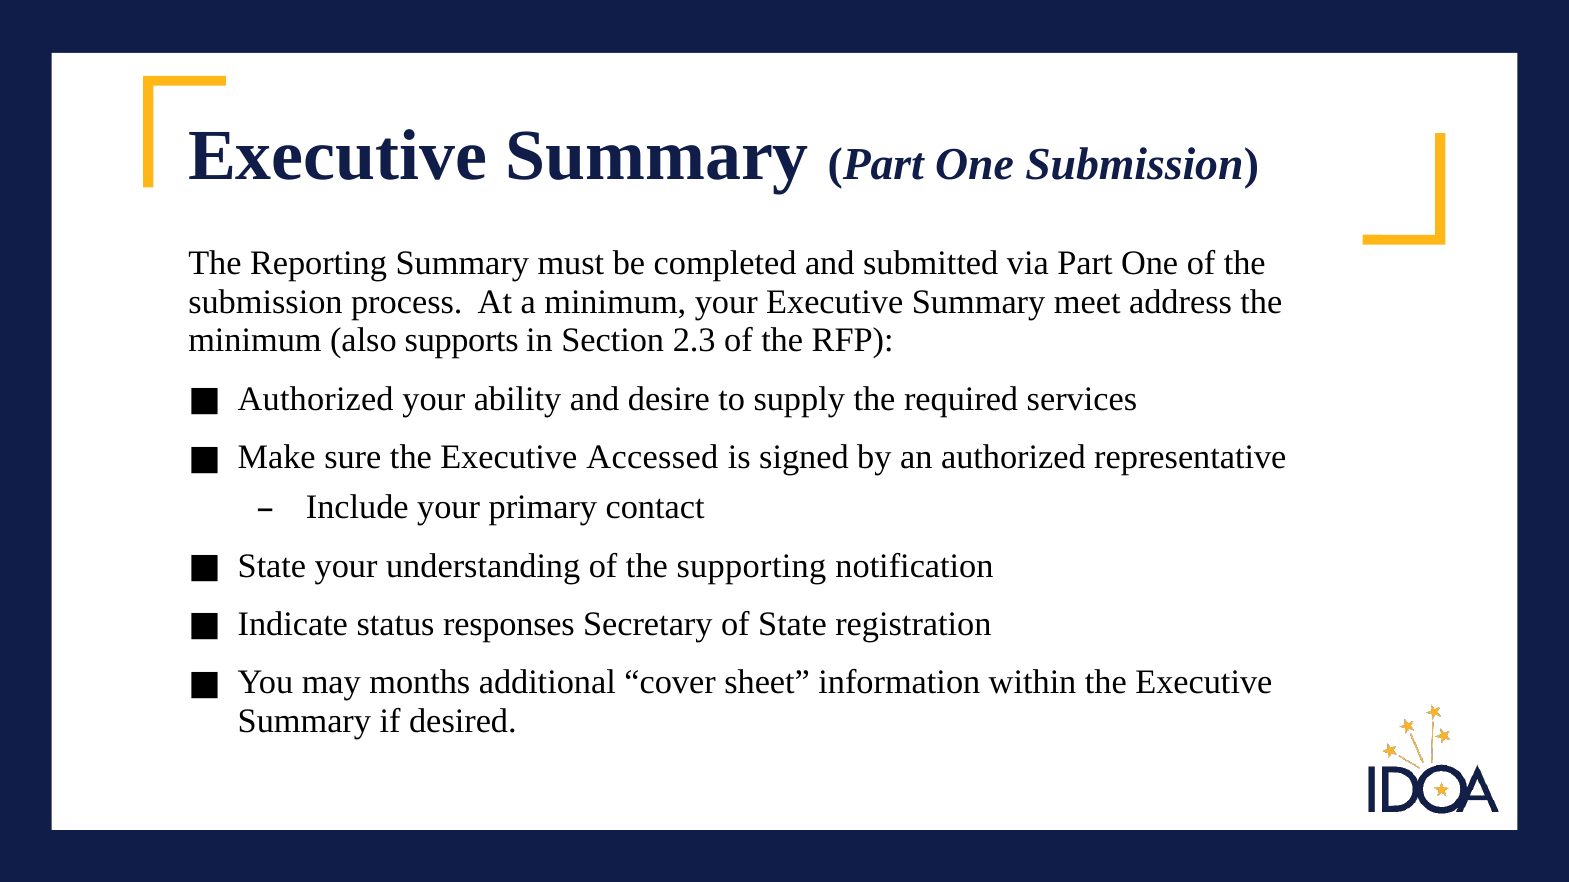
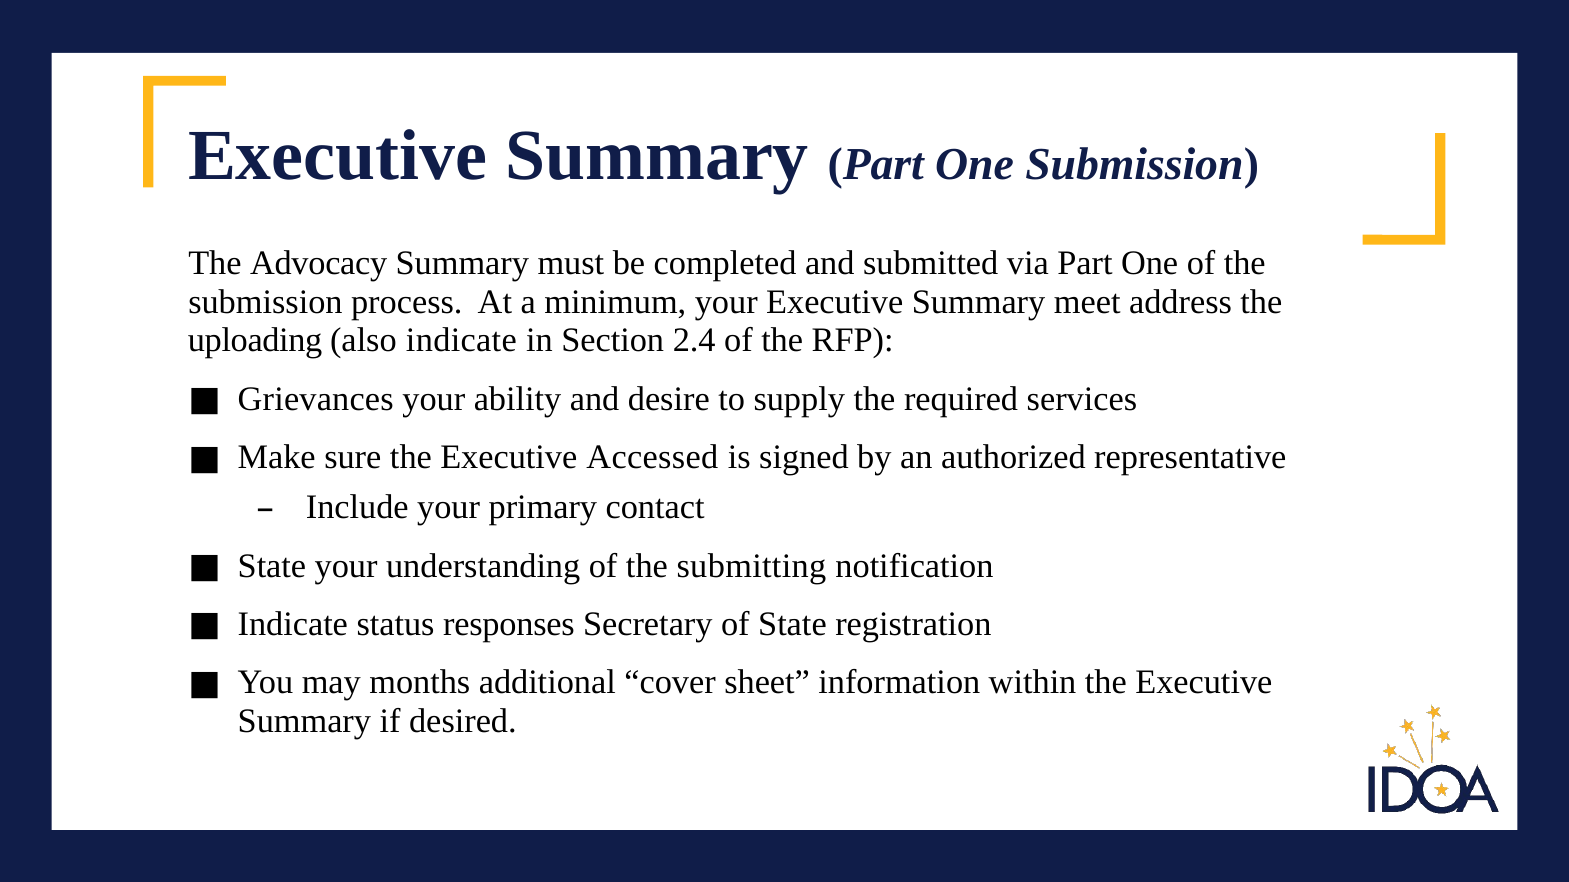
Reporting: Reporting -> Advocacy
minimum at (255, 341): minimum -> uploading
also supports: supports -> indicate
2.3: 2.3 -> 2.4
Authorized at (316, 399): Authorized -> Grievances
supporting: supporting -> submitting
